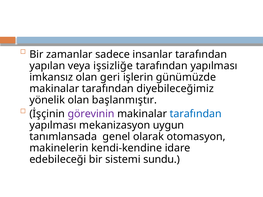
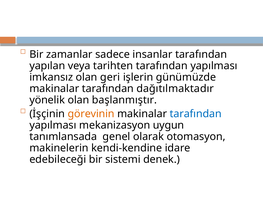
işsizliğe: işsizliğe -> tarihten
diyebileceğimiz: diyebileceğimiz -> dağıtılmaktadır
görevinin colour: purple -> orange
sundu: sundu -> denek
